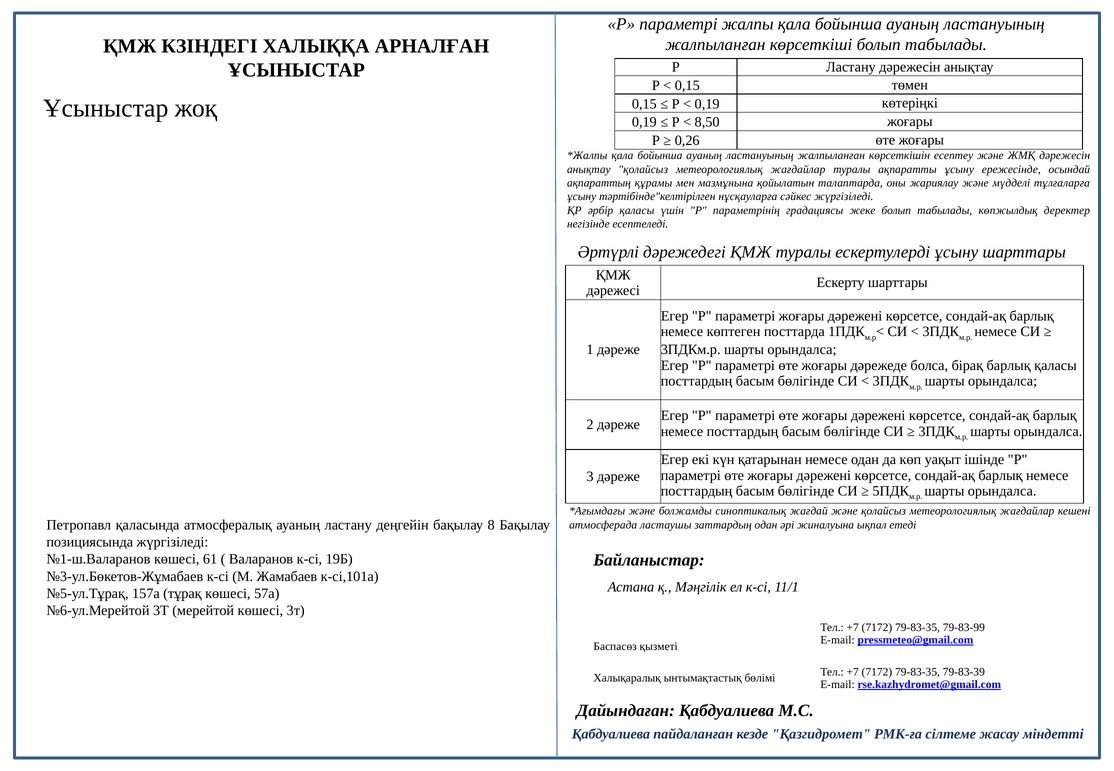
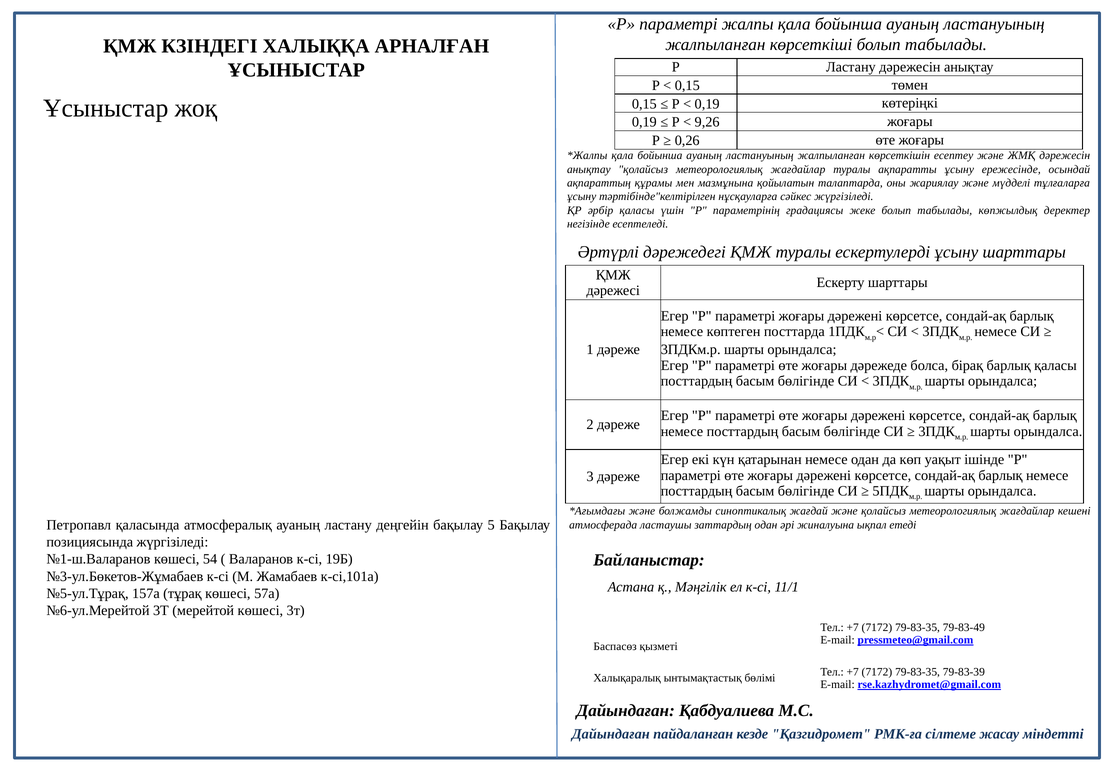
8,50: 8,50 -> 9,26
8: 8 -> 5
61: 61 -> 54
79-83-99: 79-83-99 -> 79-83-49
Қабдуалиева at (611, 734): Қабдуалиева -> Дайындаған
